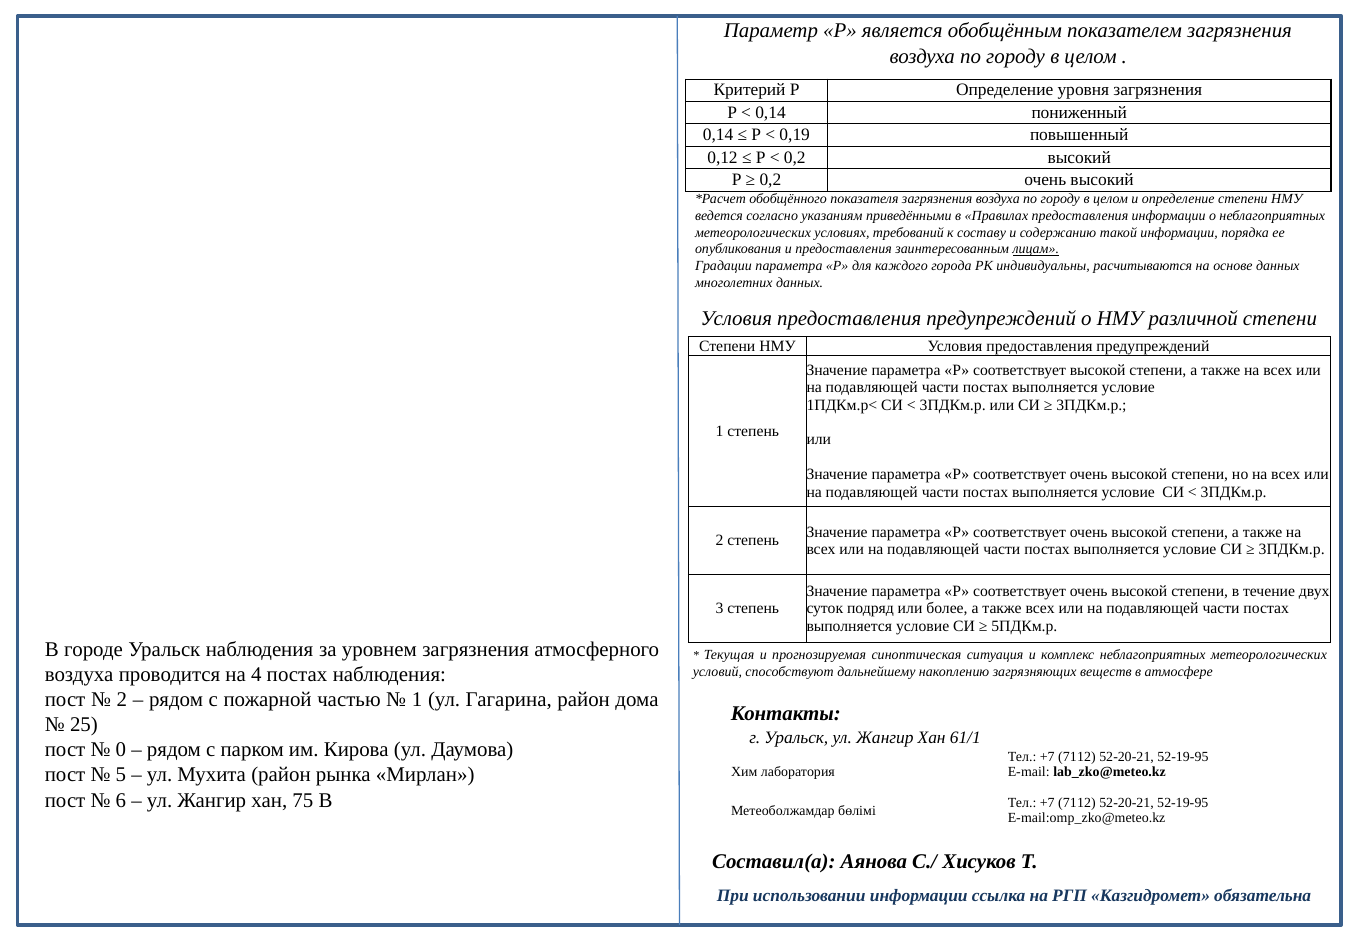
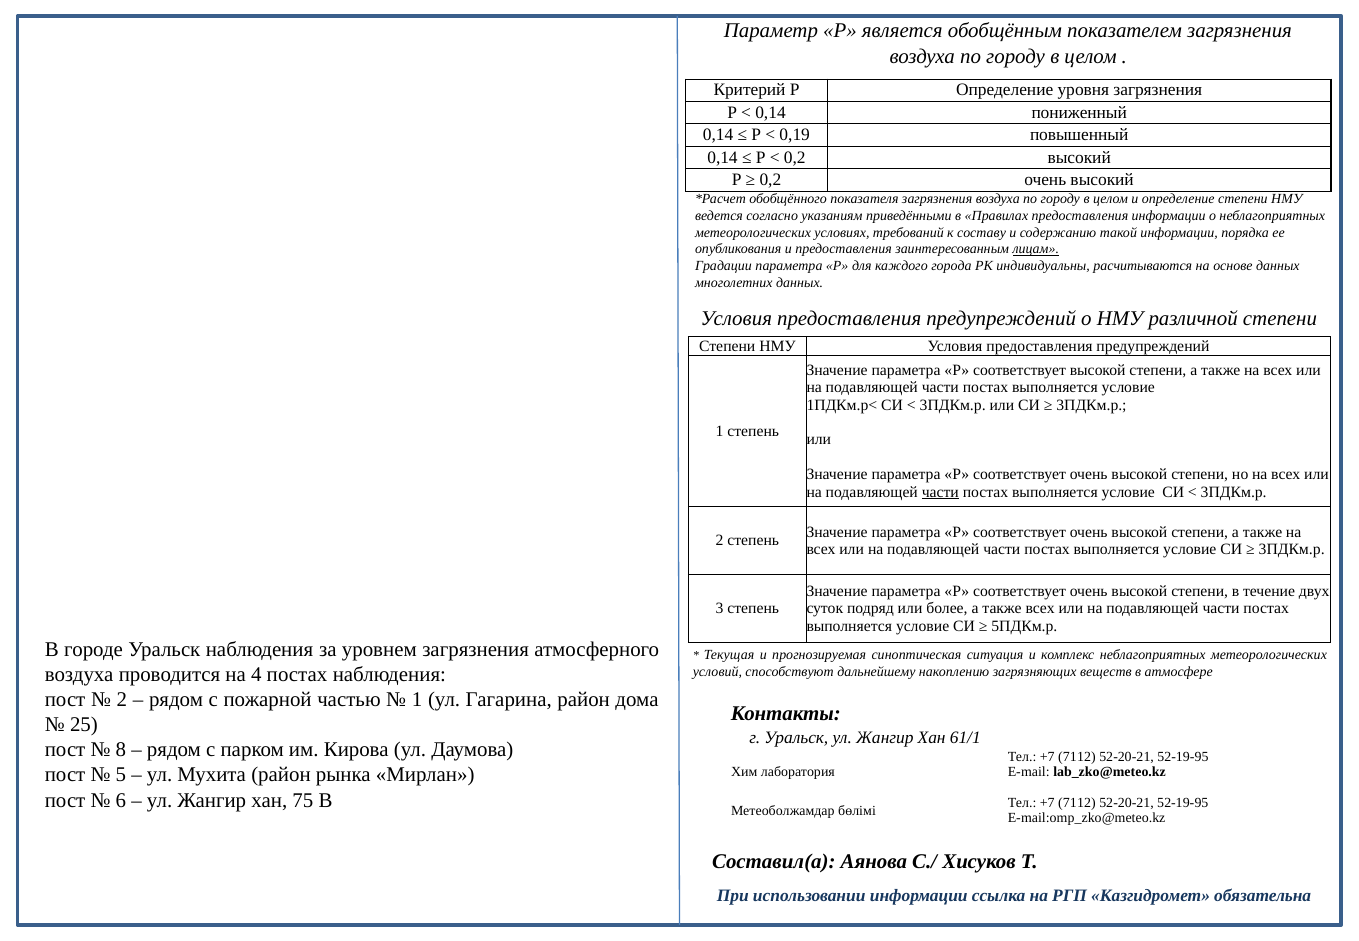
0,12 at (723, 157): 0,12 -> 0,14
части at (940, 492) underline: none -> present
0: 0 -> 8
